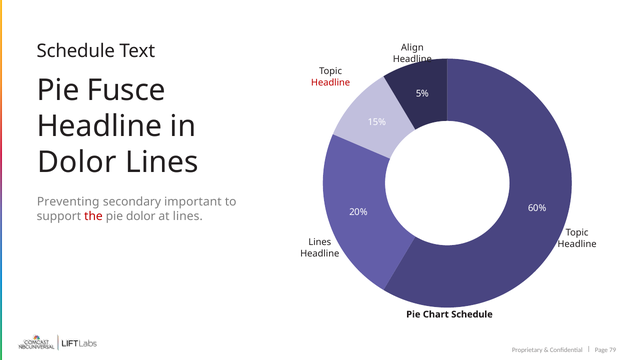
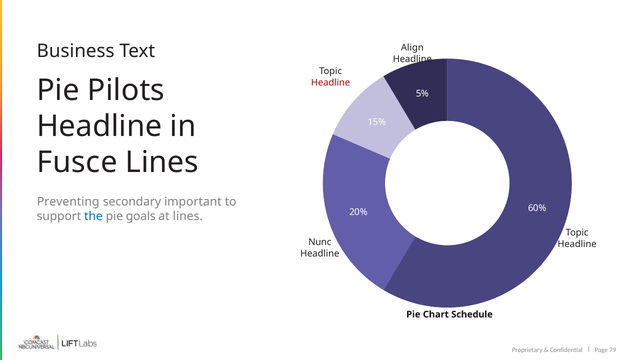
Schedule at (76, 51): Schedule -> Business
Fusce: Fusce -> Pilots
Dolor at (77, 162): Dolor -> Fusce
the colour: red -> blue
pie dolor: dolor -> goals
Lines at (320, 242): Lines -> Nunc
